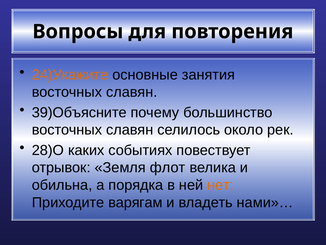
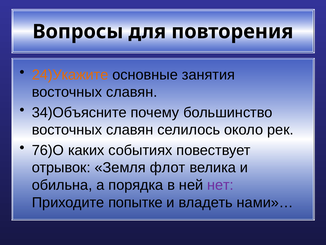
39)Объясните: 39)Объясните -> 34)Объясните
28)О: 28)О -> 76)О
нет colour: orange -> purple
варягам: варягам -> попытке
